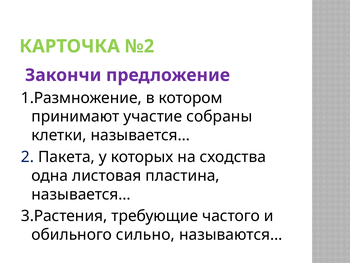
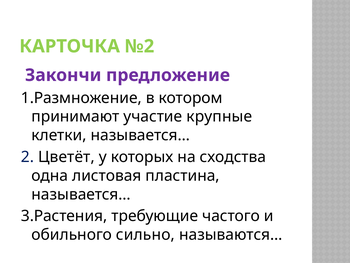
собраны: собраны -> крупные
Пакета: Пакета -> Цветёт
